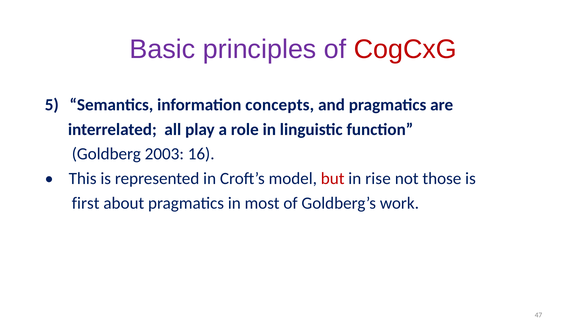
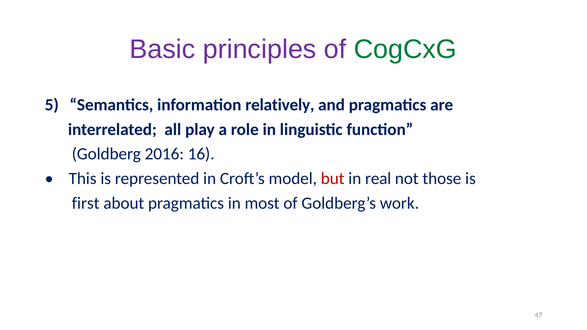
CogCxG colour: red -> green
concepts: concepts -> relatively
2003: 2003 -> 2016
rise: rise -> real
